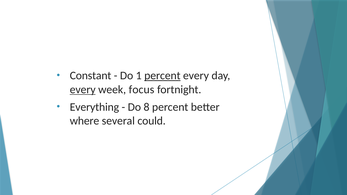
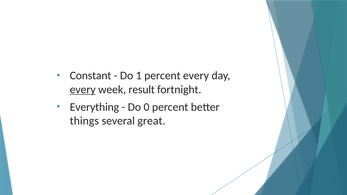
percent at (162, 76) underline: present -> none
focus: focus -> result
8: 8 -> 0
where: where -> things
could: could -> great
